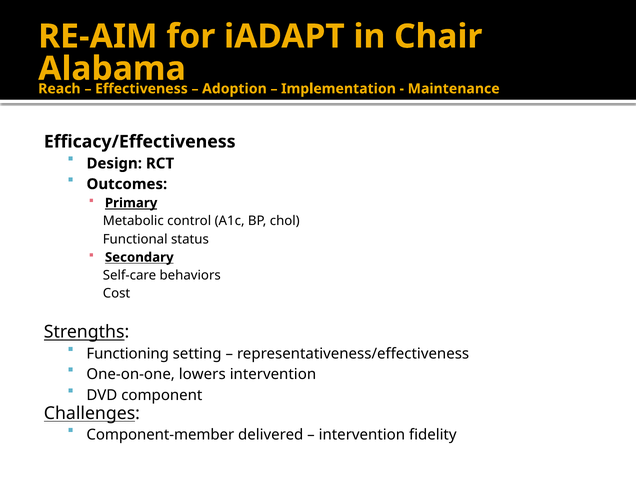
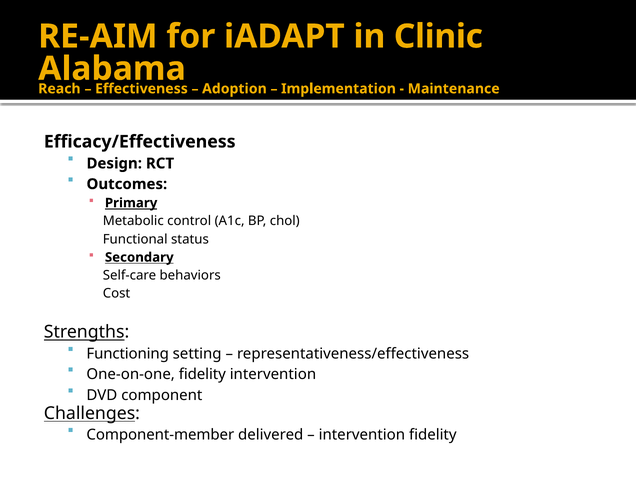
Chair: Chair -> Clinic
One-on-one lowers: lowers -> fidelity
